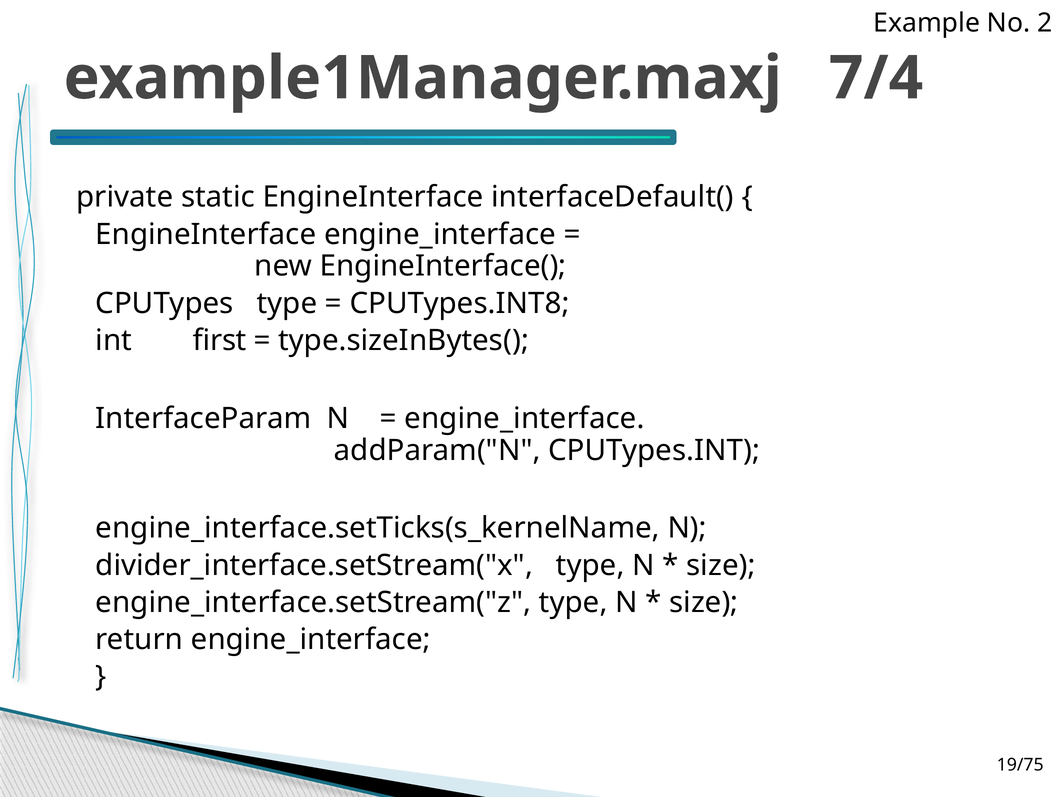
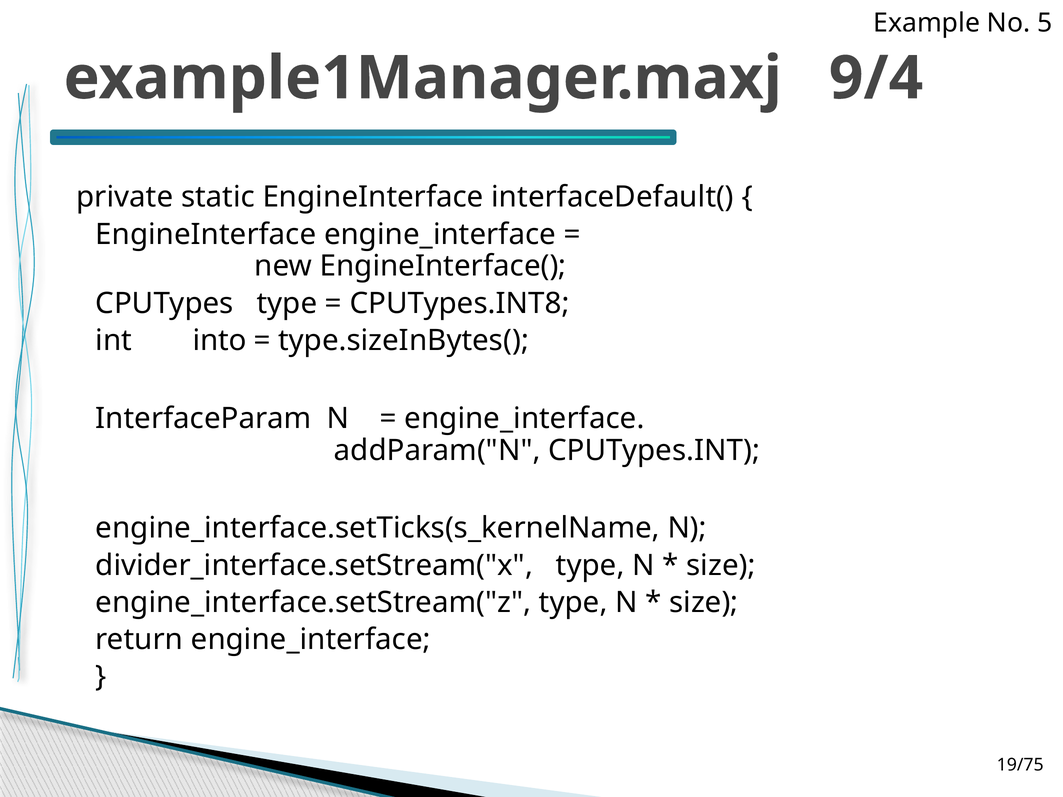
2: 2 -> 5
7/4: 7/4 -> 9/4
first: first -> into
